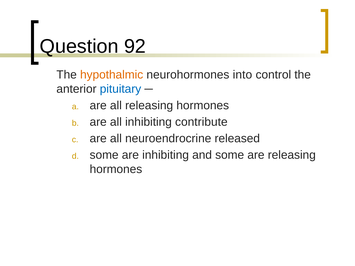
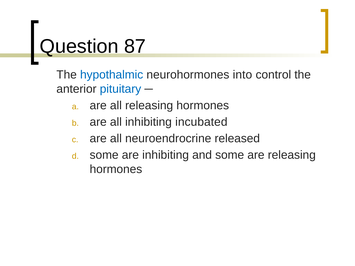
92: 92 -> 87
hypothalmic colour: orange -> blue
contribute: contribute -> incubated
